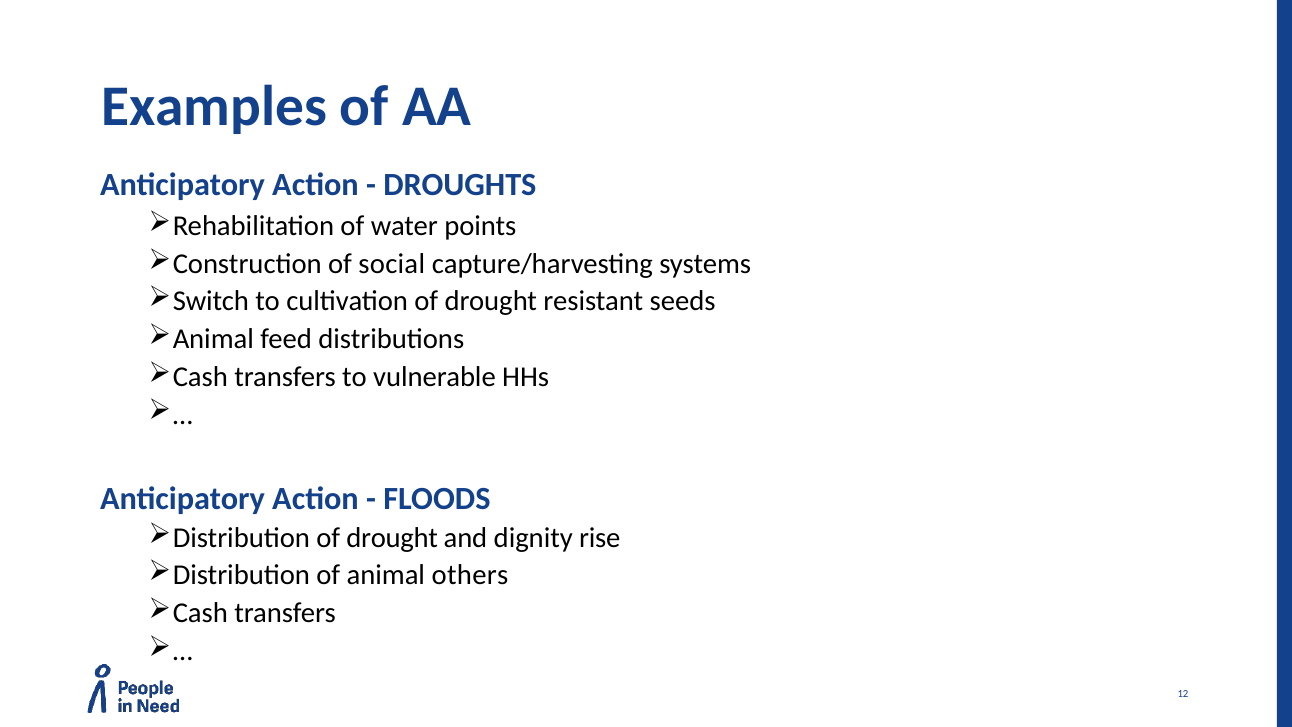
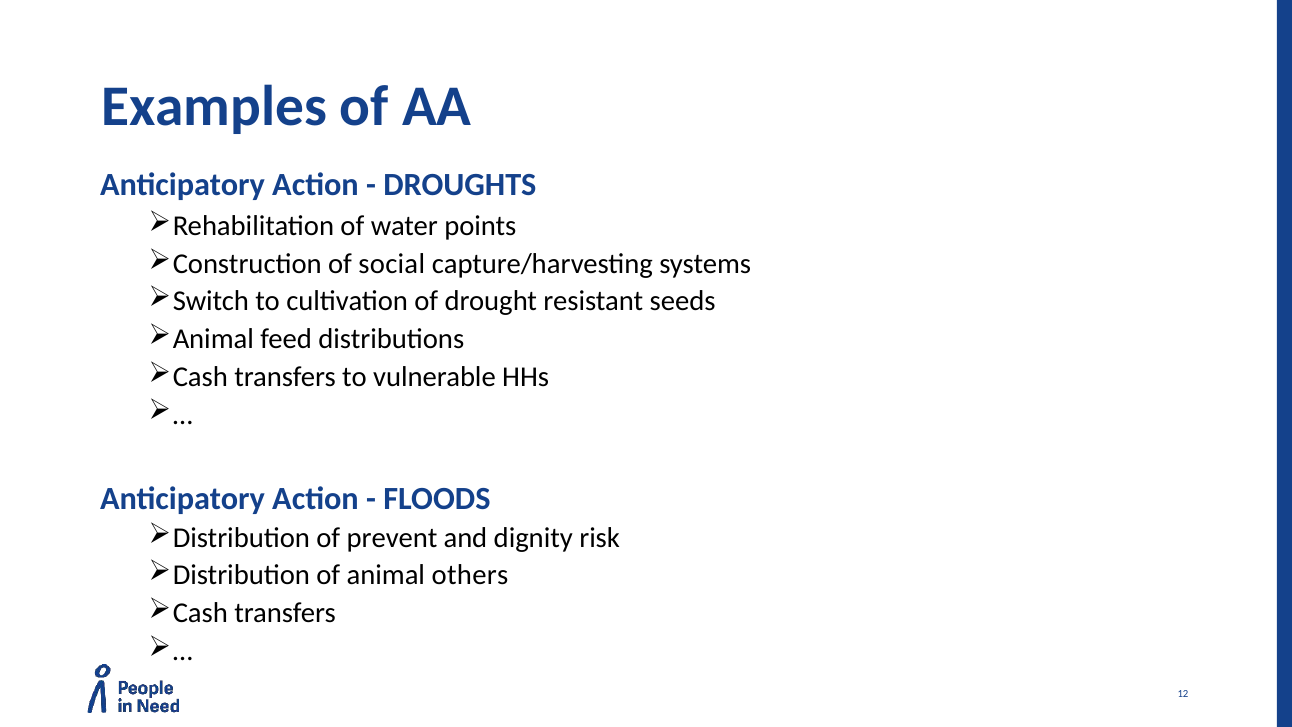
drought at (392, 538): drought -> prevent
rise: rise -> risk
